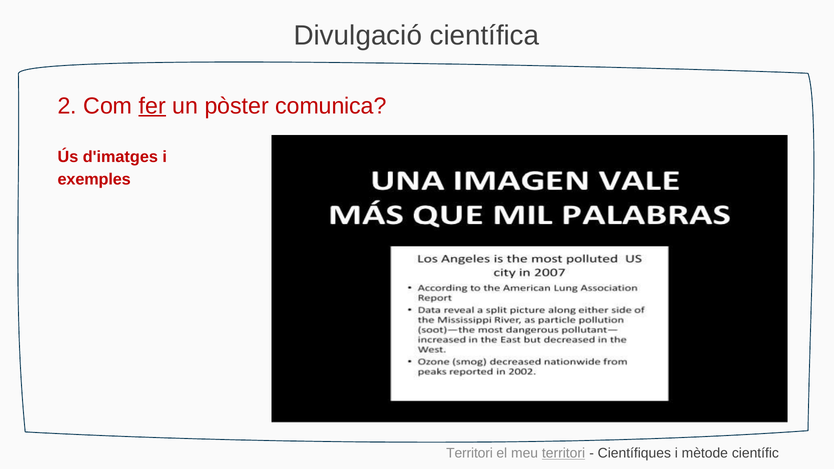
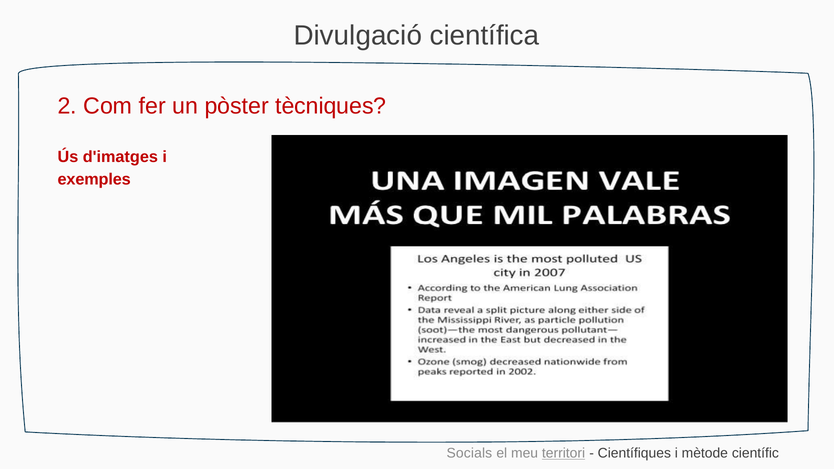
fer underline: present -> none
comunica: comunica -> tècniques
Territori at (470, 453): Territori -> Socials
